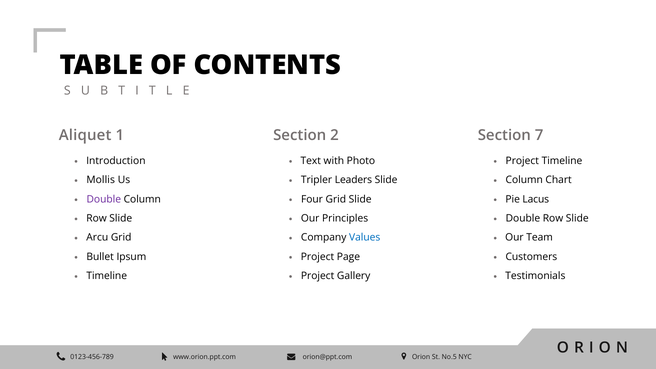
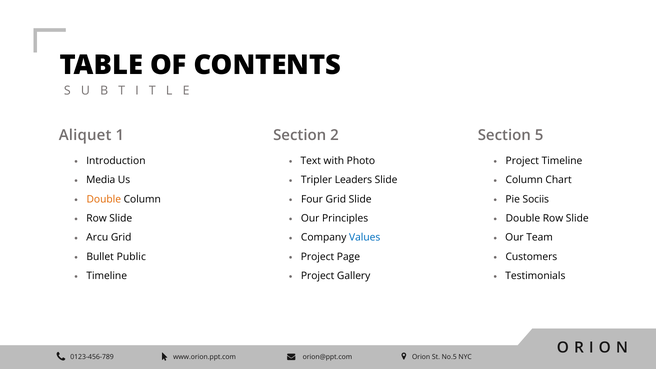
7: 7 -> 5
Mollis: Mollis -> Media
Double at (104, 199) colour: purple -> orange
Lacus: Lacus -> Sociis
Ipsum: Ipsum -> Public
